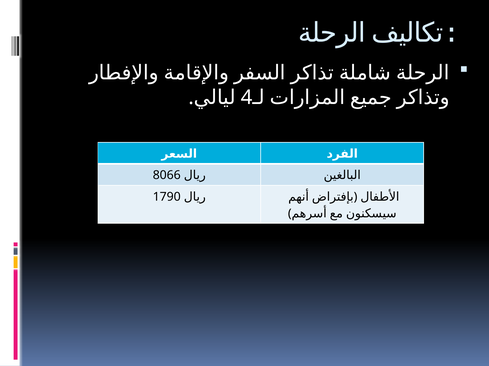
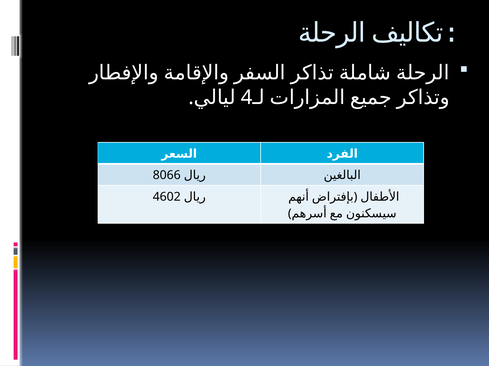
1790: 1790 -> 4602
